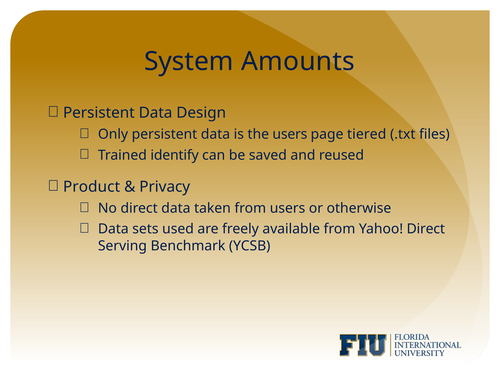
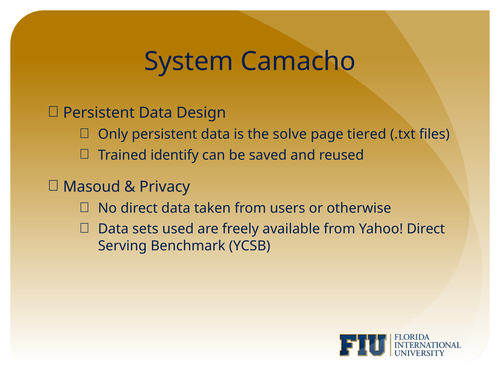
Amounts: Amounts -> Camacho
the users: users -> solve
Product: Product -> Masoud
